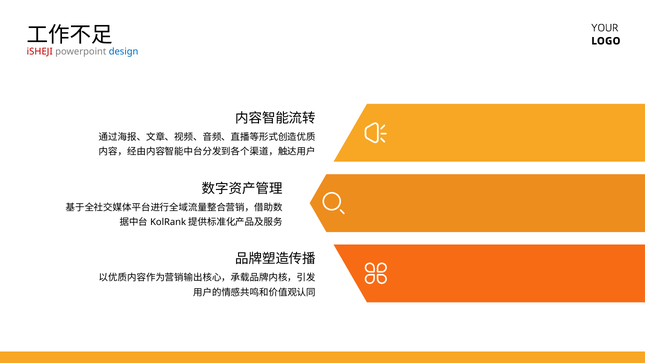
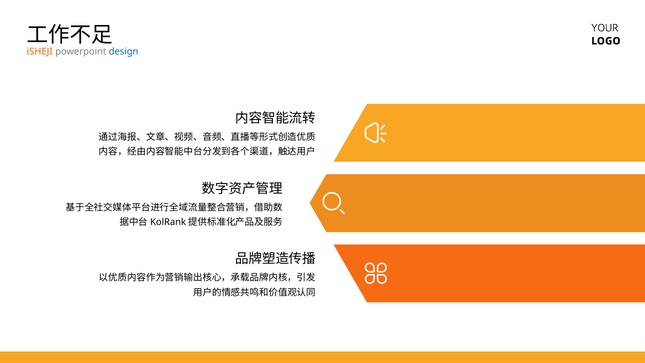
iSHEJI colour: red -> orange
